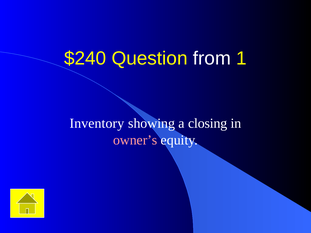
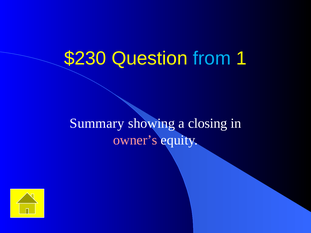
$240: $240 -> $230
from colour: white -> light blue
Inventory: Inventory -> Summary
